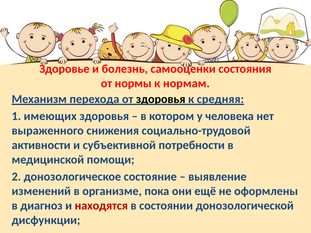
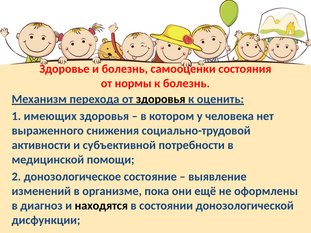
к нормам: нормам -> болезнь
средняя: средняя -> оценить
находятся colour: red -> black
